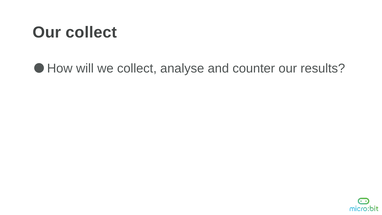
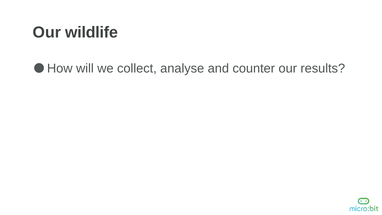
Our collect: collect -> wildlife
